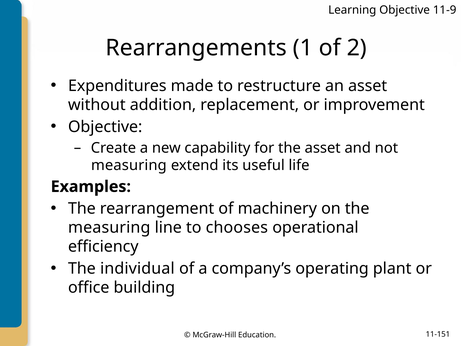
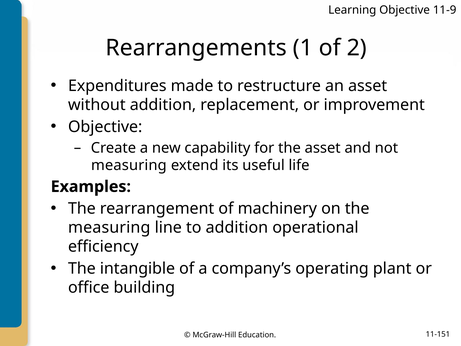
to chooses: chooses -> addition
individual: individual -> intangible
